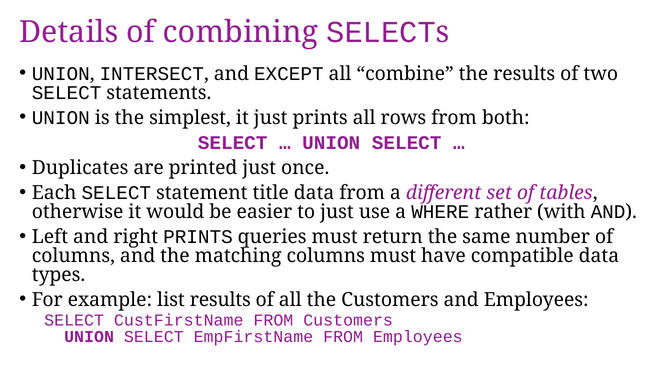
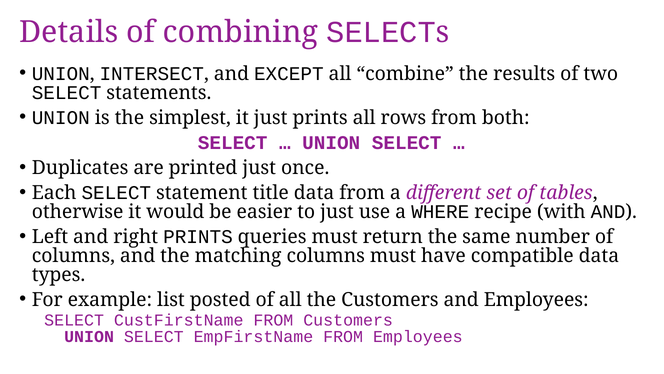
rather: rather -> recipe
list results: results -> posted
